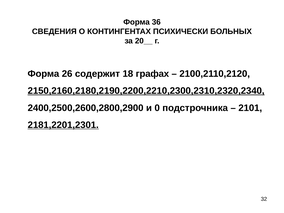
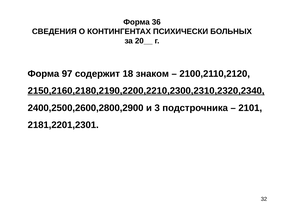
26: 26 -> 97
графах: графах -> знаком
0: 0 -> 3
2181,2201,2301 underline: present -> none
